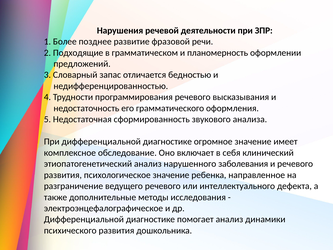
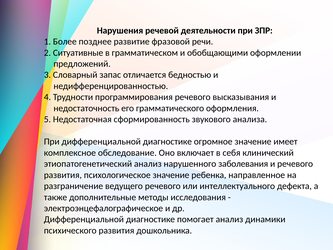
Подходящие: Подходящие -> Ситуативные
планомерность: планомерность -> обобщающими
